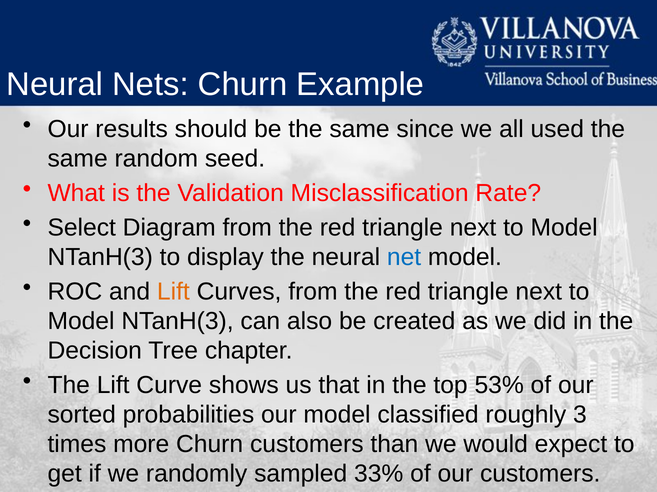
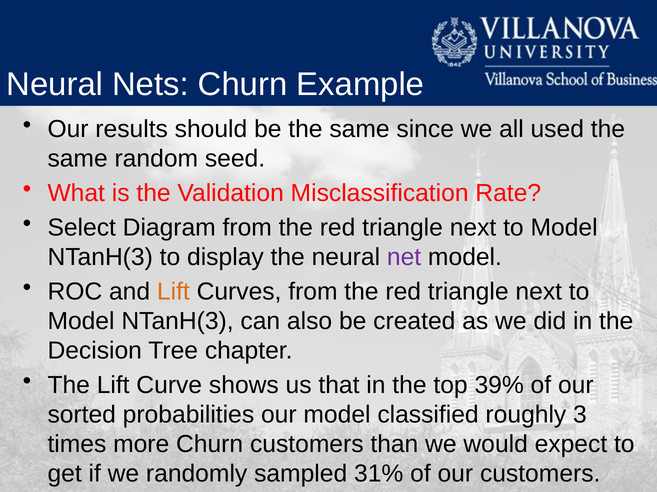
net colour: blue -> purple
53%: 53% -> 39%
33%: 33% -> 31%
